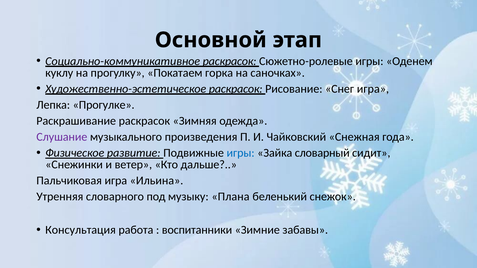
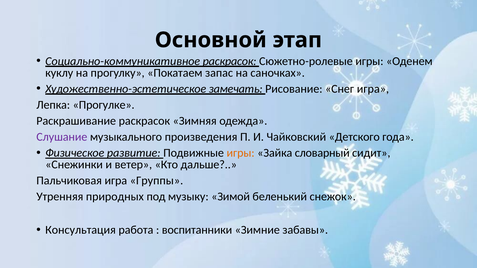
горка: горка -> запас
Художественно-эстетическое раскрасок: раскрасок -> замечать
Снежная: Снежная -> Детского
игры at (241, 153) colour: blue -> orange
Ильина: Ильина -> Группы
словарного: словарного -> природных
Плана: Плана -> Зимой
